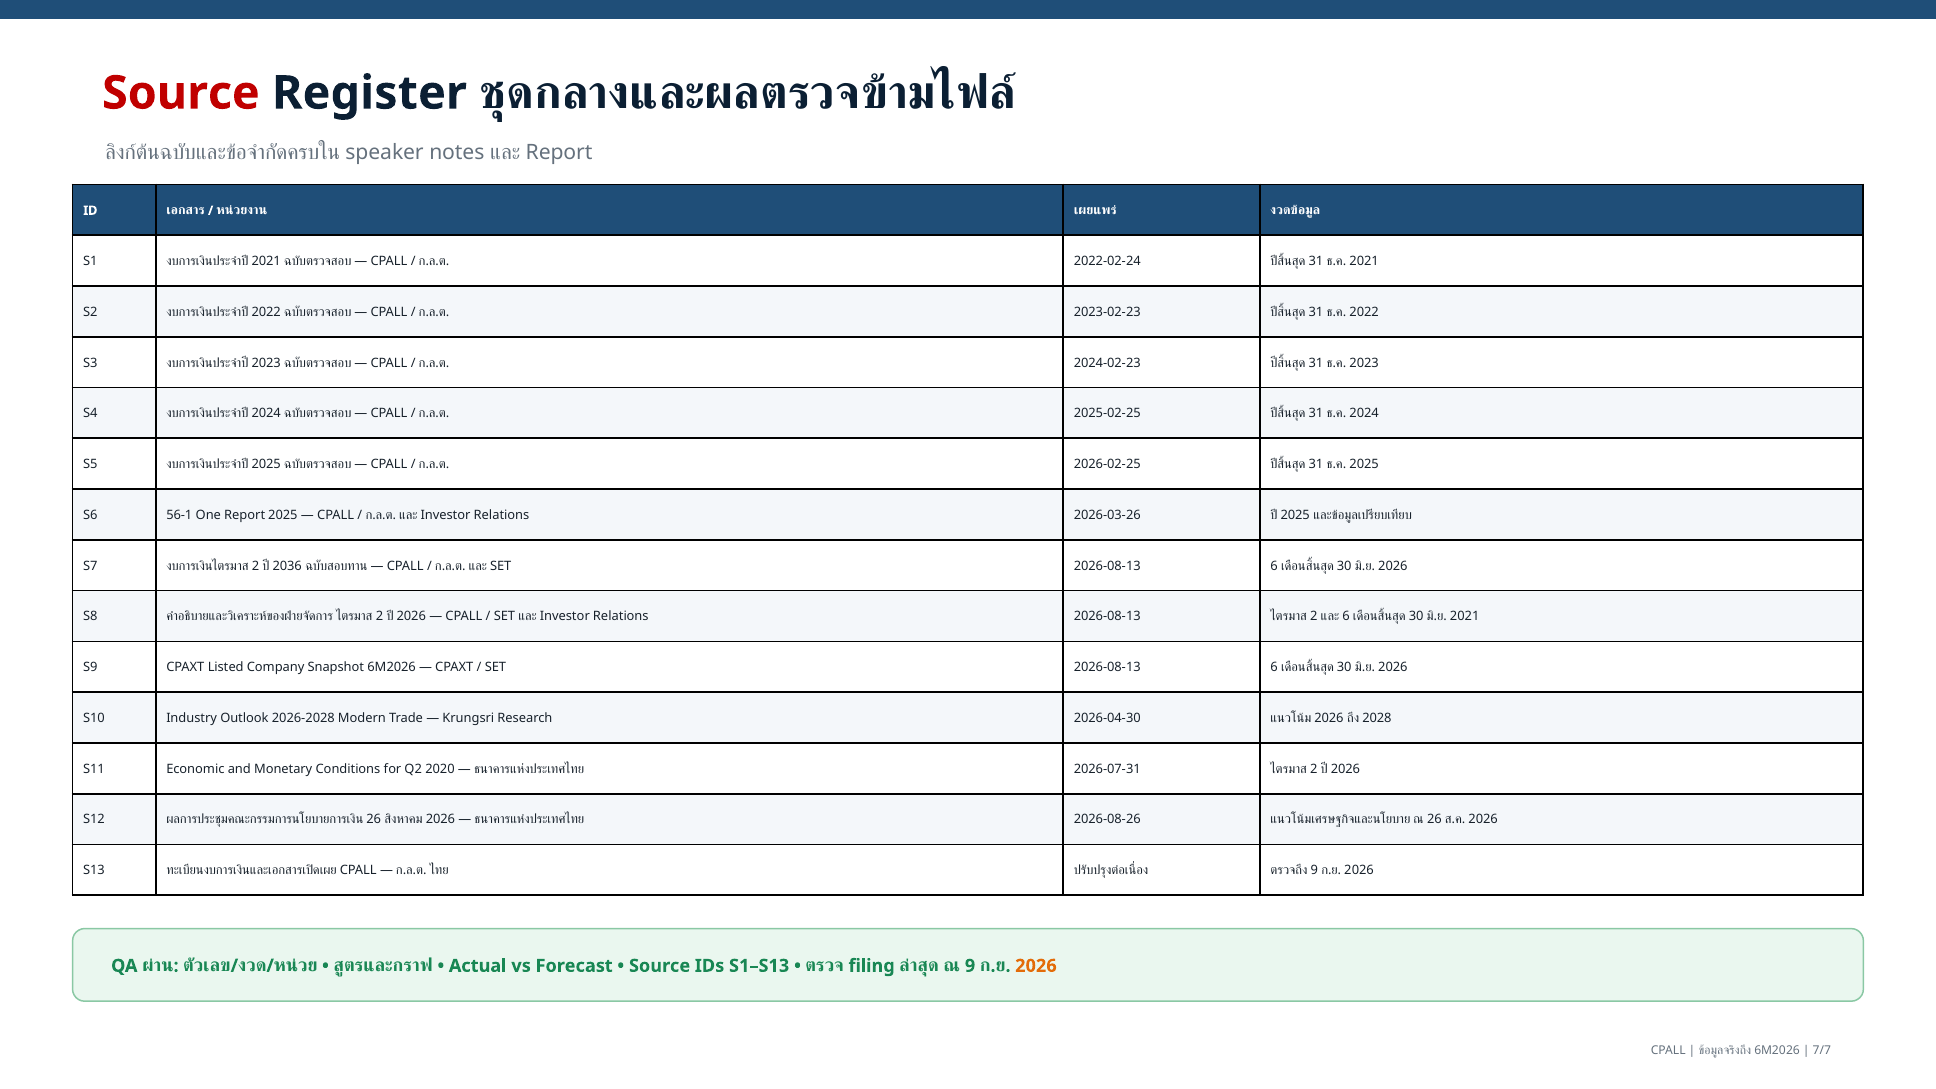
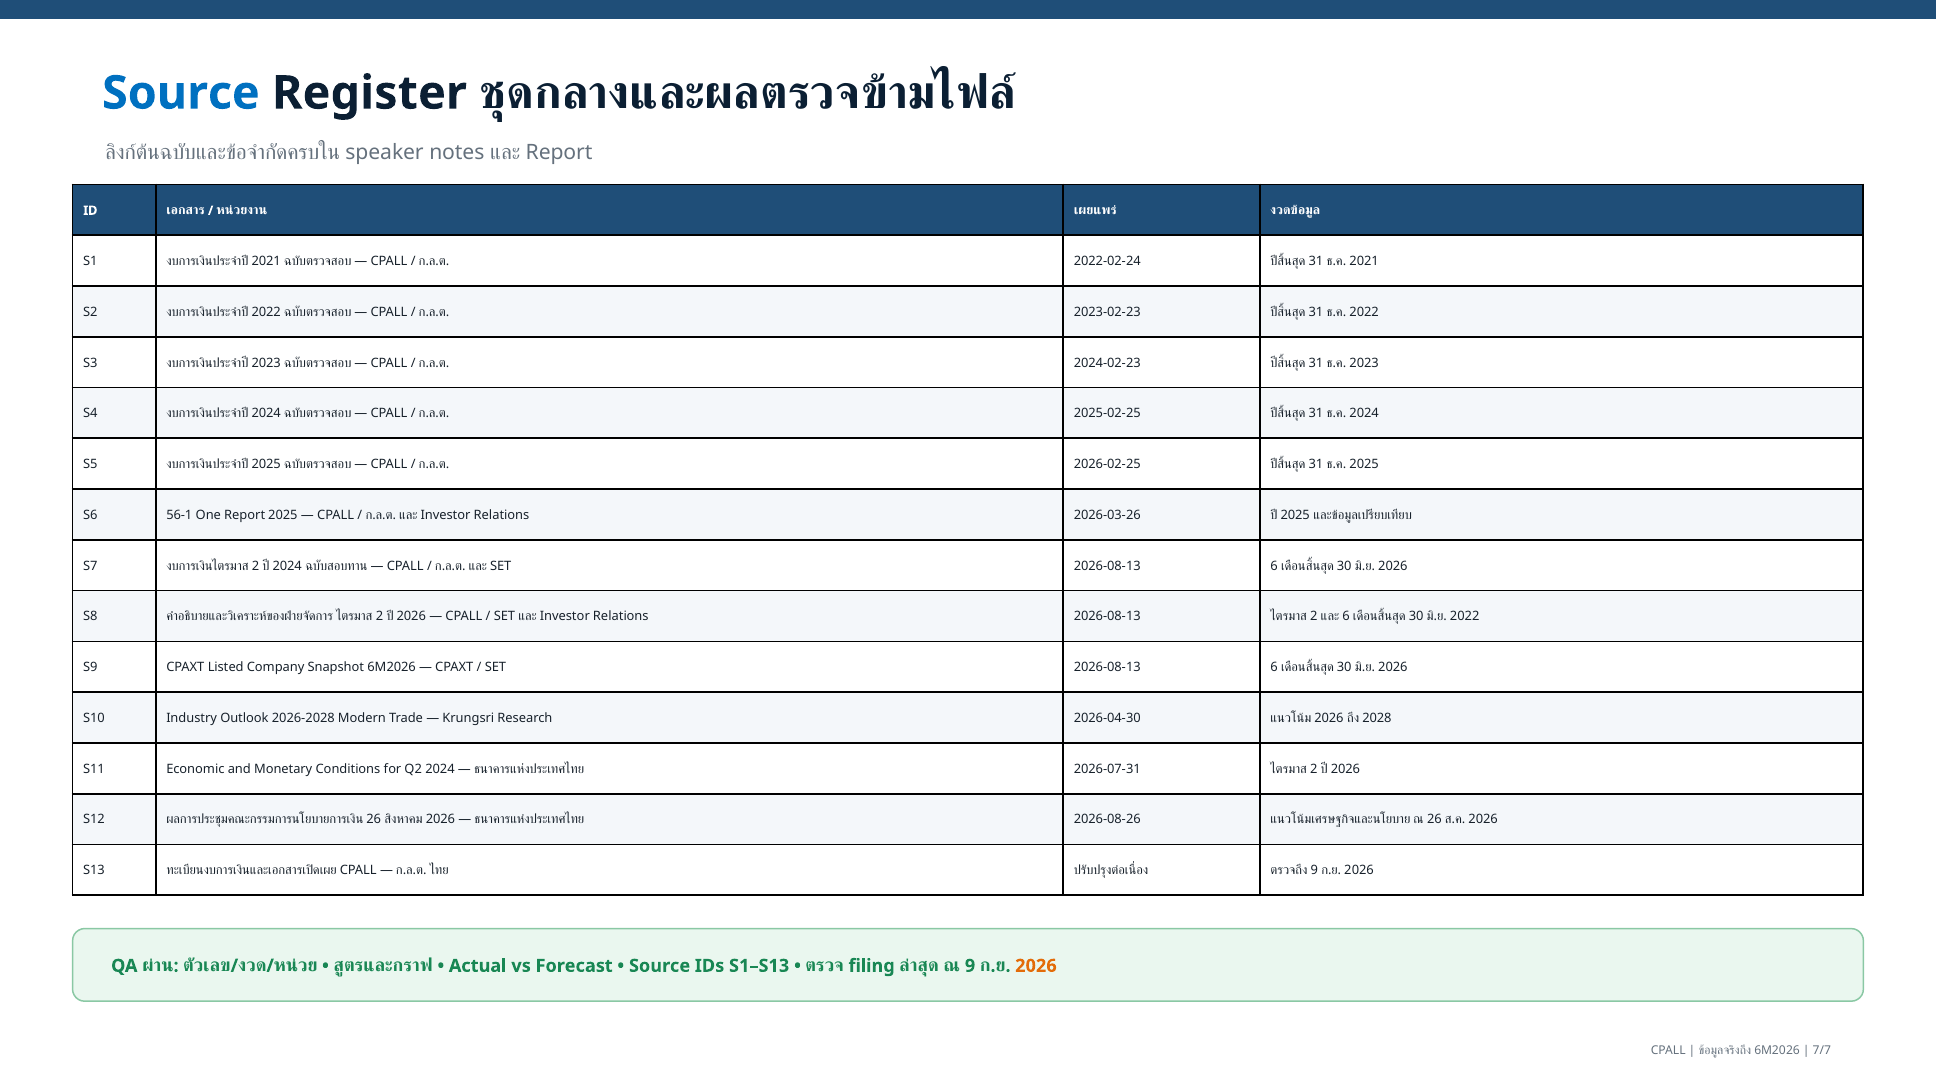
Source at (181, 93) colour: red -> blue
2036 at (287, 566): 2036 -> 2024
2021 at (1465, 617): 2021 -> 2022
Q2 2020: 2020 -> 2024
